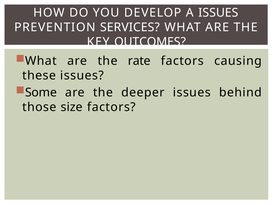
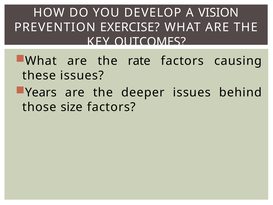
A ISSUES: ISSUES -> VISION
SERVICES: SERVICES -> EXERCISE
Some: Some -> Years
